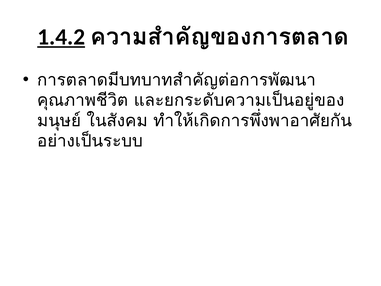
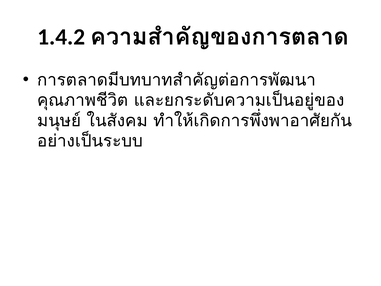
1.4.2 underline: present -> none
